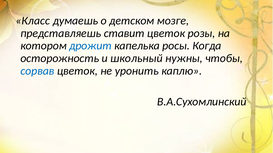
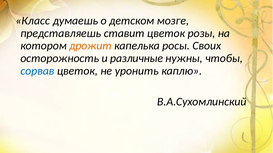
дрожит colour: blue -> orange
Когда: Когда -> Своих
школьный: школьный -> различные
